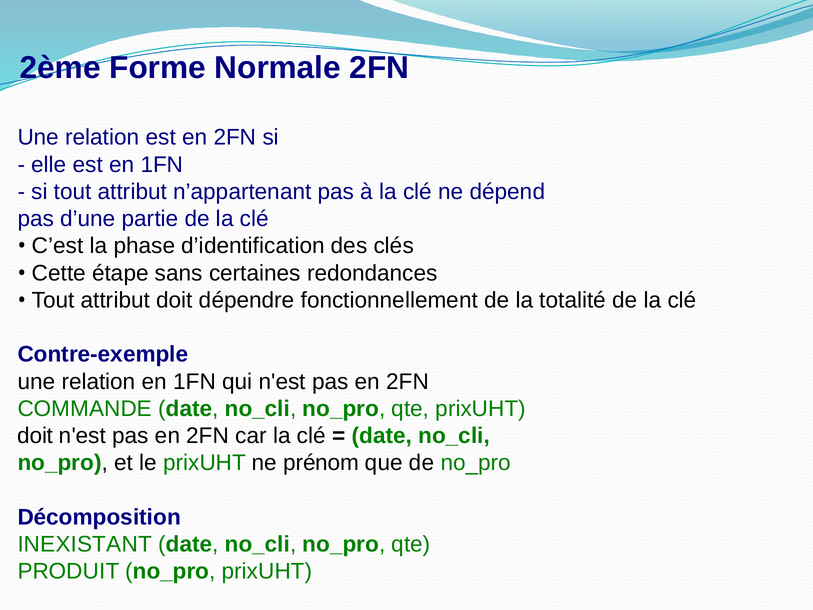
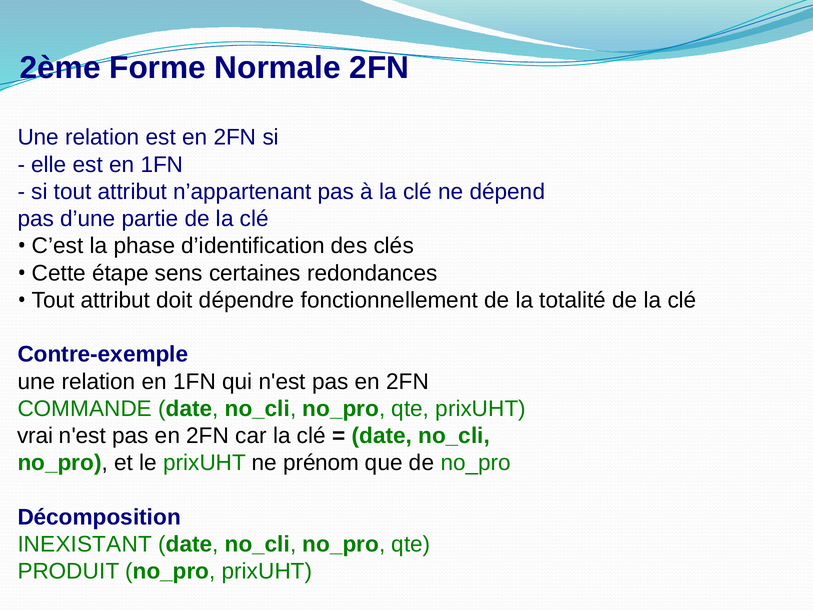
sans: sans -> sens
doit at (35, 436): doit -> vrai
